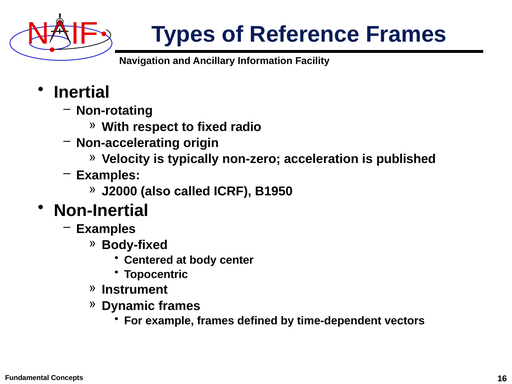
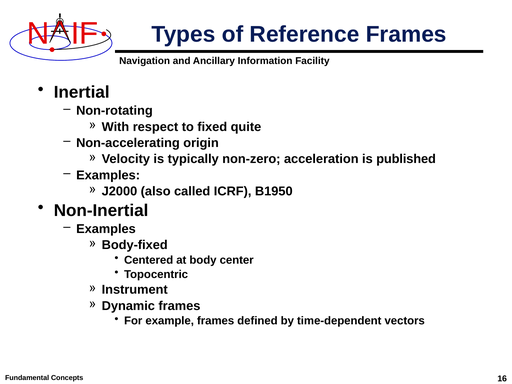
radio: radio -> quite
